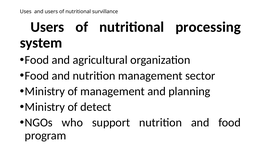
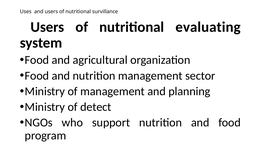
processing: processing -> evaluating
